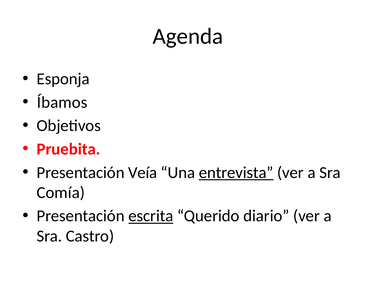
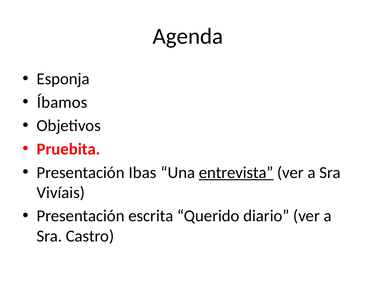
Veía: Veía -> Ibas
Comía: Comía -> Vivíais
escrita underline: present -> none
